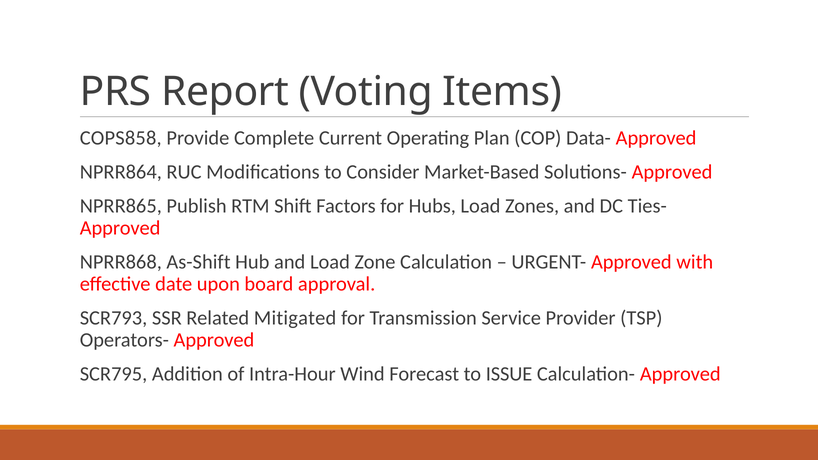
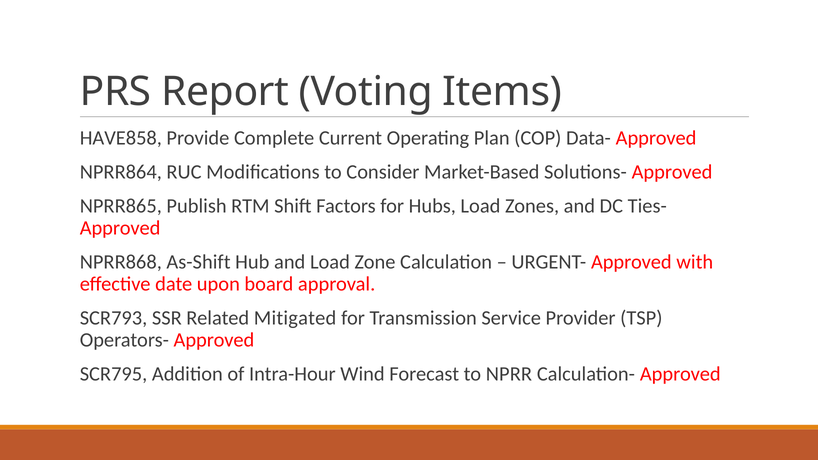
COPS858: COPS858 -> HAVE858
ISSUE: ISSUE -> NPRR
